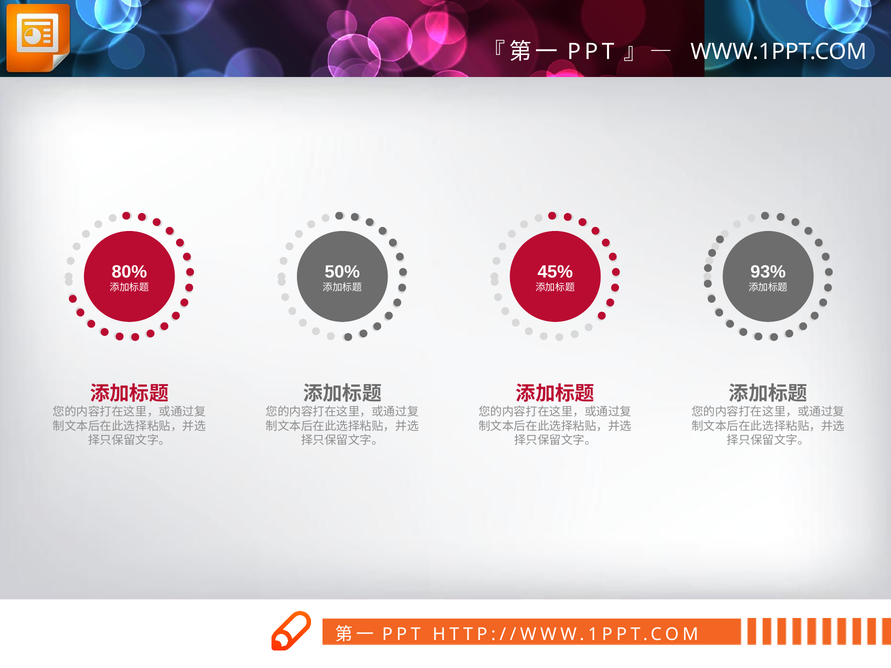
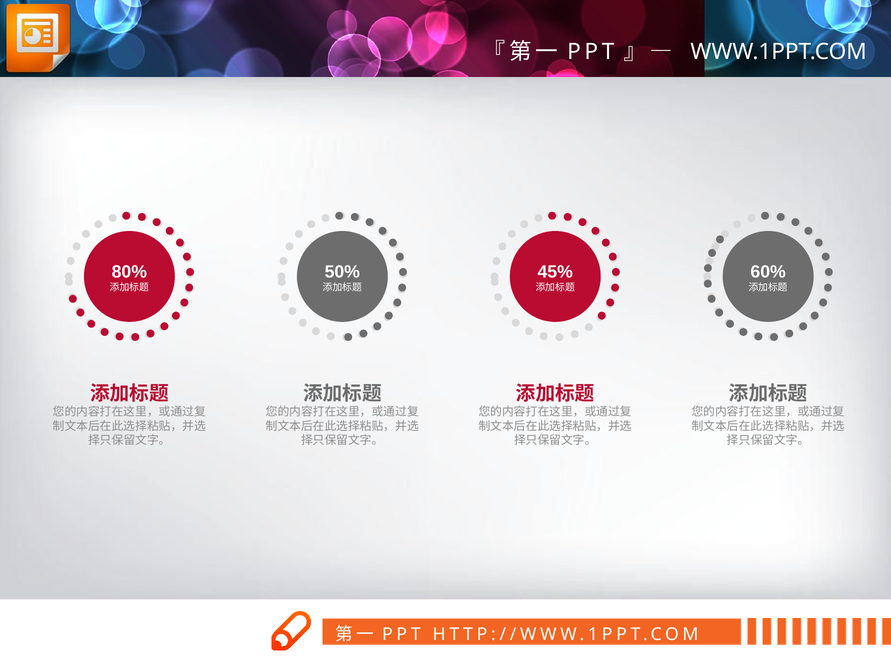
93%: 93% -> 60%
